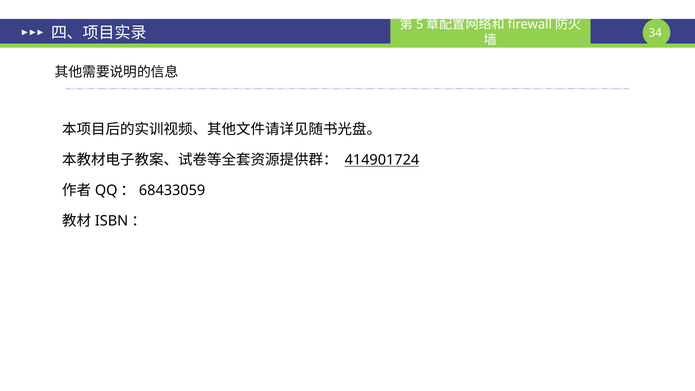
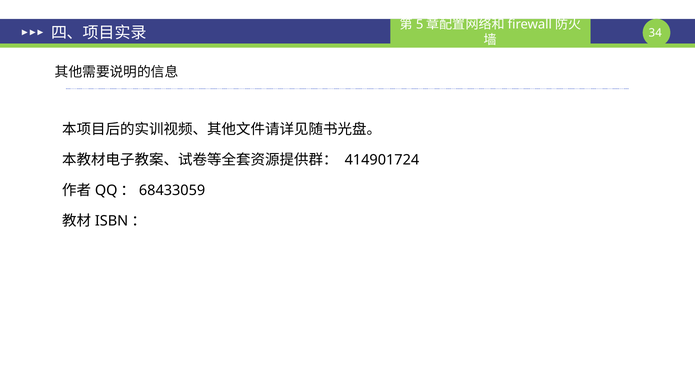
414901724 underline: present -> none
